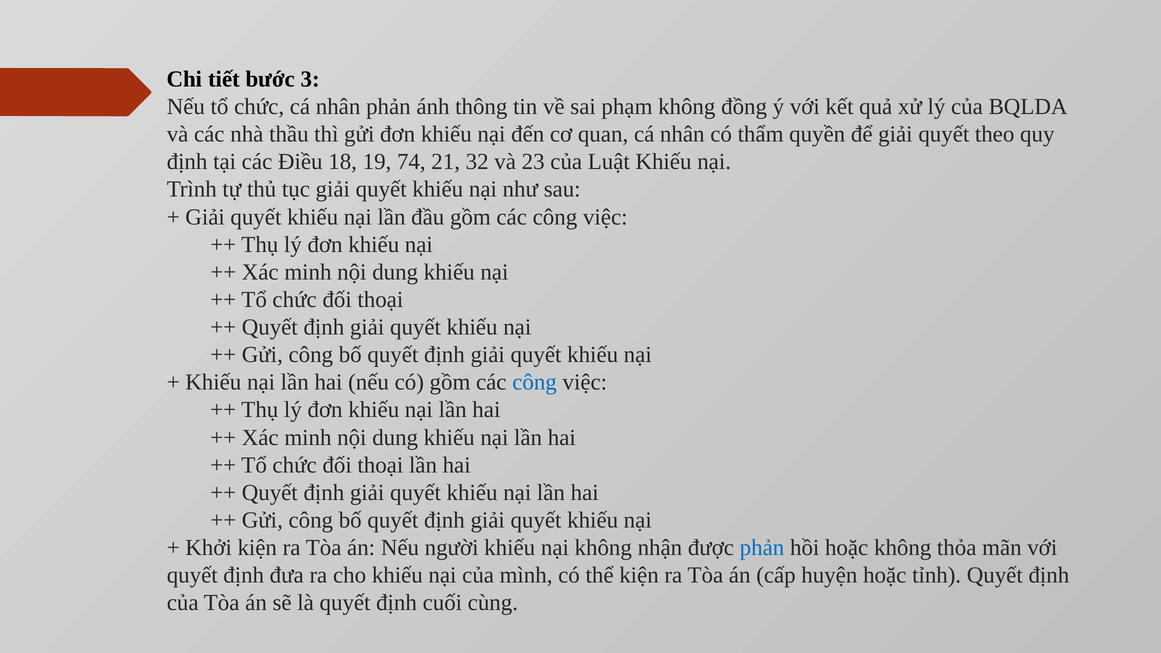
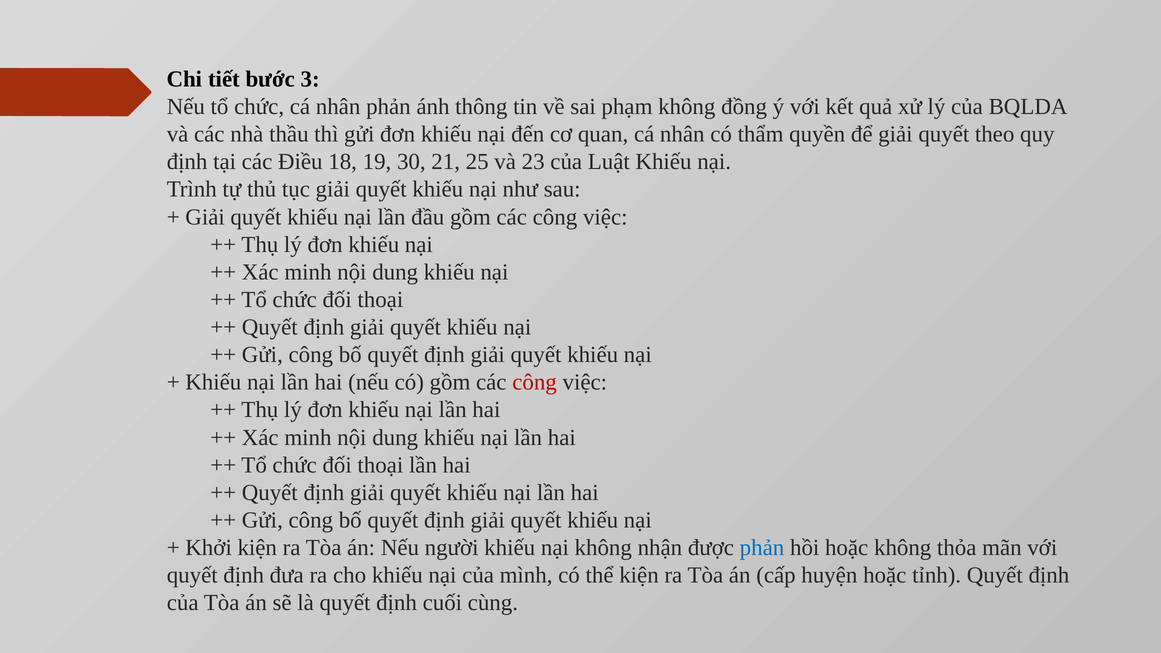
74: 74 -> 30
32: 32 -> 25
công at (535, 382) colour: blue -> red
